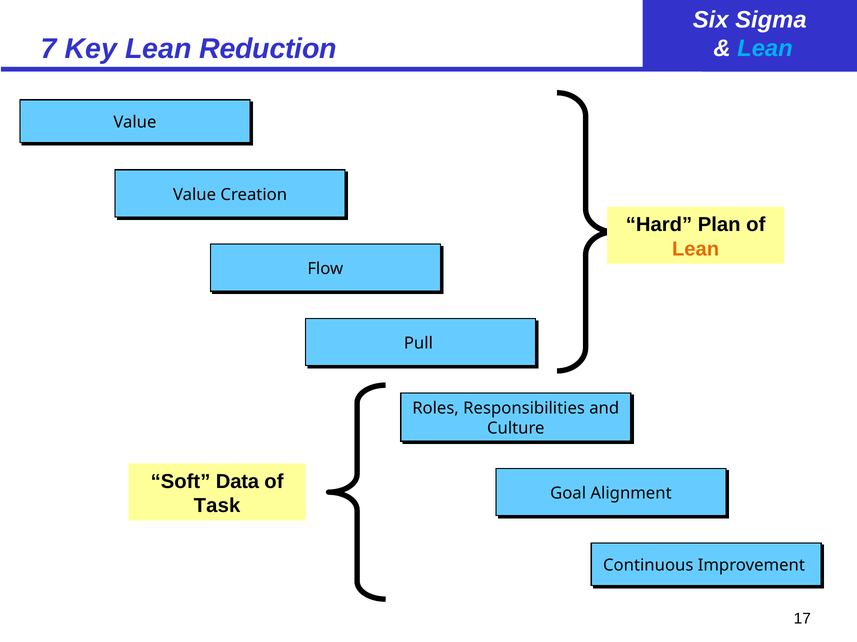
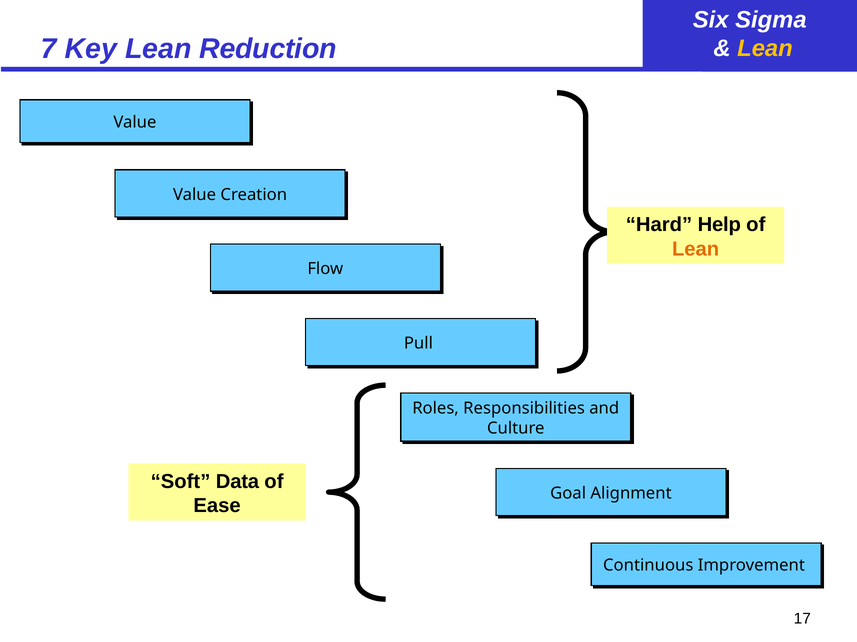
Lean at (765, 48) colour: light blue -> yellow
Plan: Plan -> Help
Task: Task -> Ease
